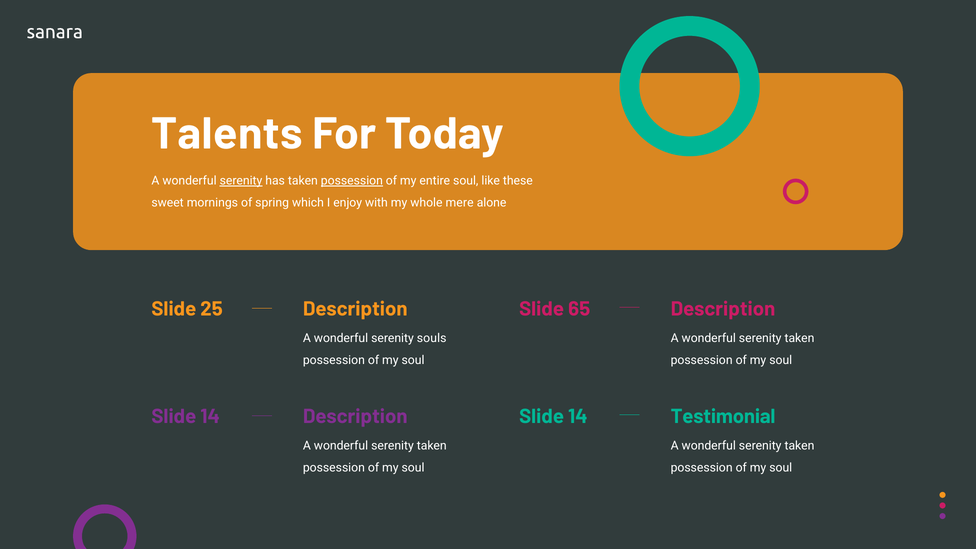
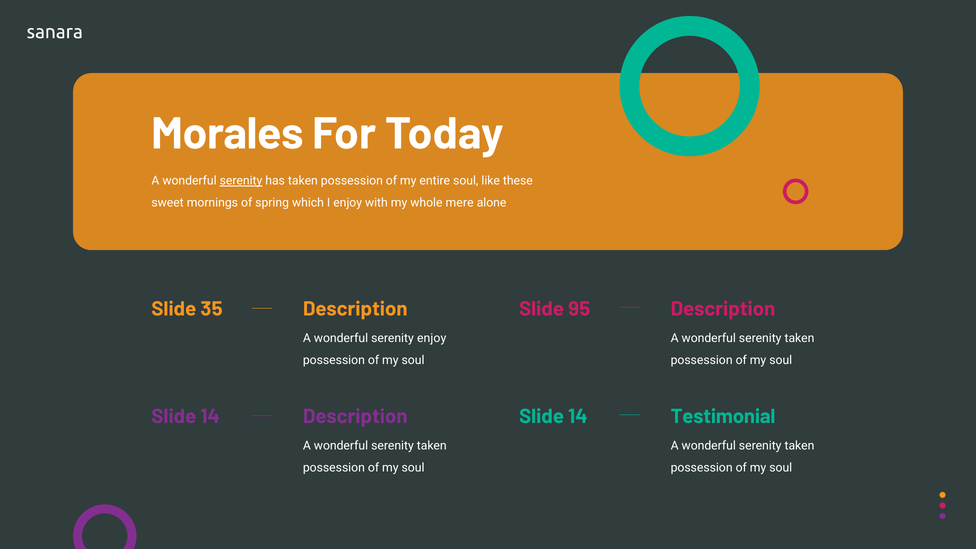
Talents: Talents -> Morales
possession at (352, 181) underline: present -> none
25: 25 -> 35
65: 65 -> 95
serenity souls: souls -> enjoy
